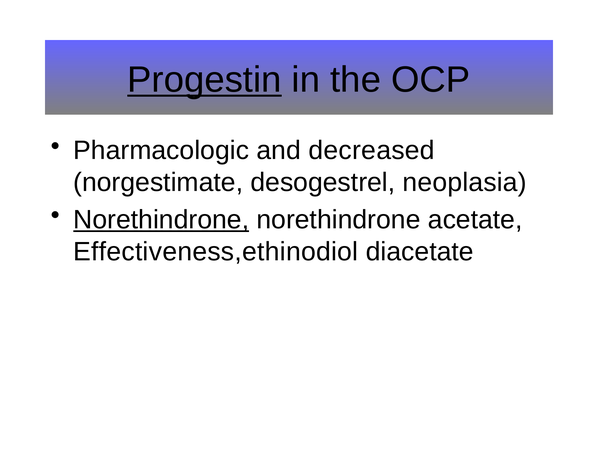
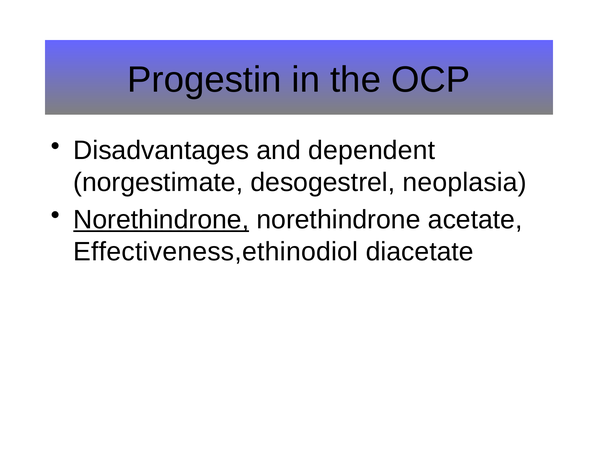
Progestin underline: present -> none
Pharmacologic: Pharmacologic -> Disadvantages
decreased: decreased -> dependent
